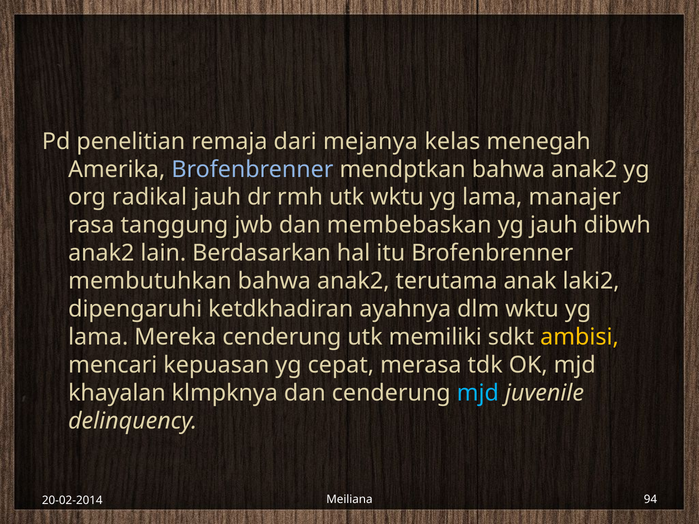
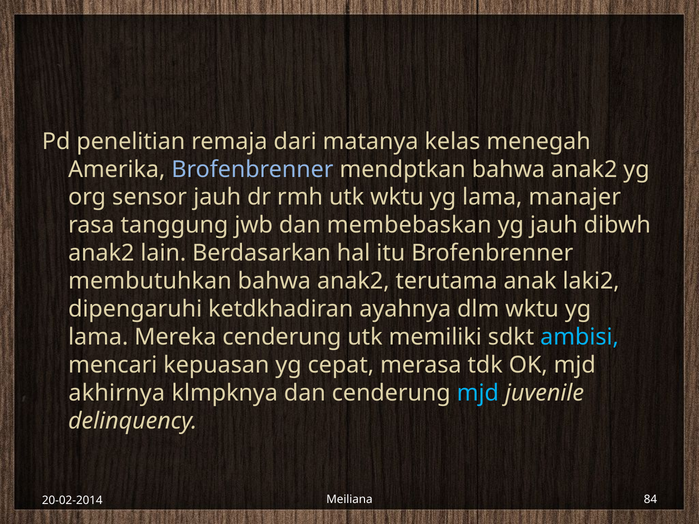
mejanya: mejanya -> matanya
radikal: radikal -> sensor
ambisi colour: yellow -> light blue
khayalan: khayalan -> akhirnya
94: 94 -> 84
